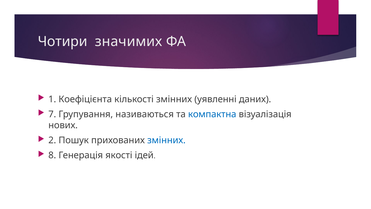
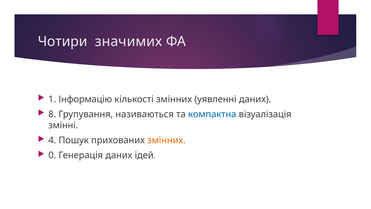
Коефіцієнта: Коефіцієнта -> Інформацію
7: 7 -> 8
нових: нових -> змінні
2: 2 -> 4
змінних at (166, 140) colour: blue -> orange
8: 8 -> 0
Генерація якості: якості -> даних
